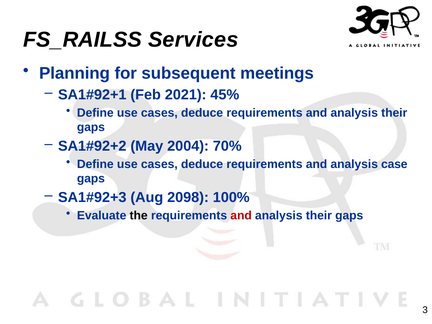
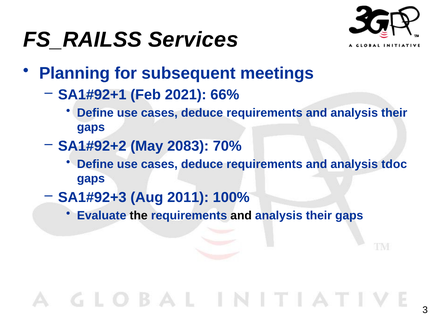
45%: 45% -> 66%
2004: 2004 -> 2083
case: case -> tdoc
2098: 2098 -> 2011
and at (241, 216) colour: red -> black
